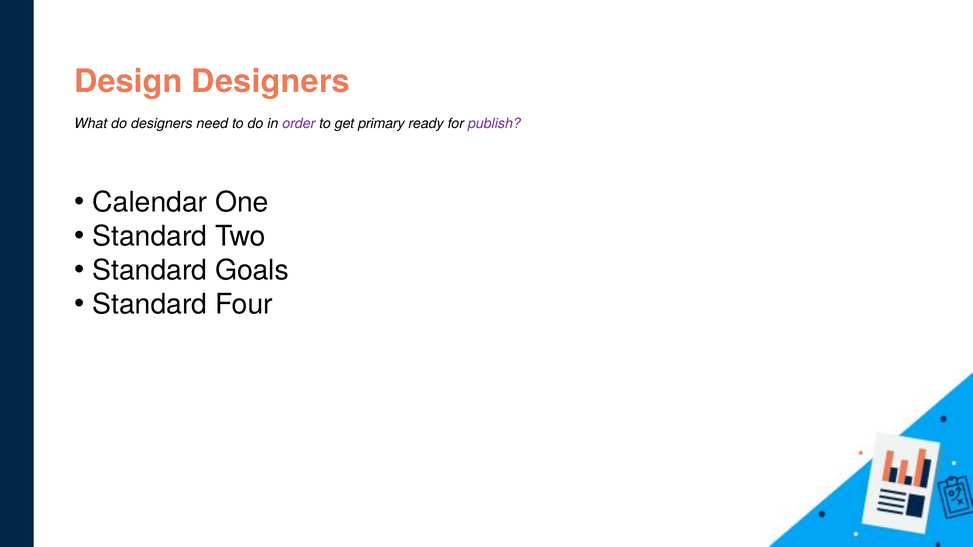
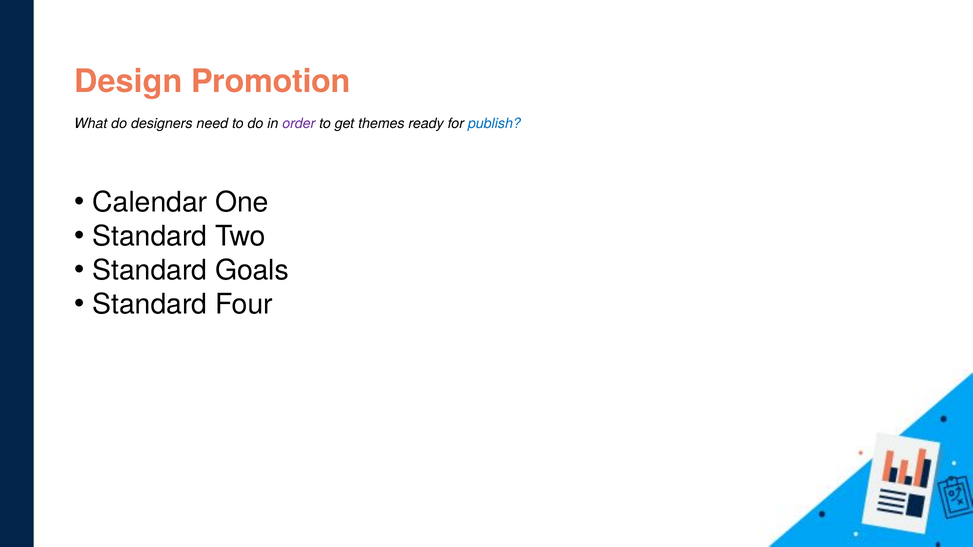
Design Designers: Designers -> Promotion
primary: primary -> themes
publish colour: purple -> blue
